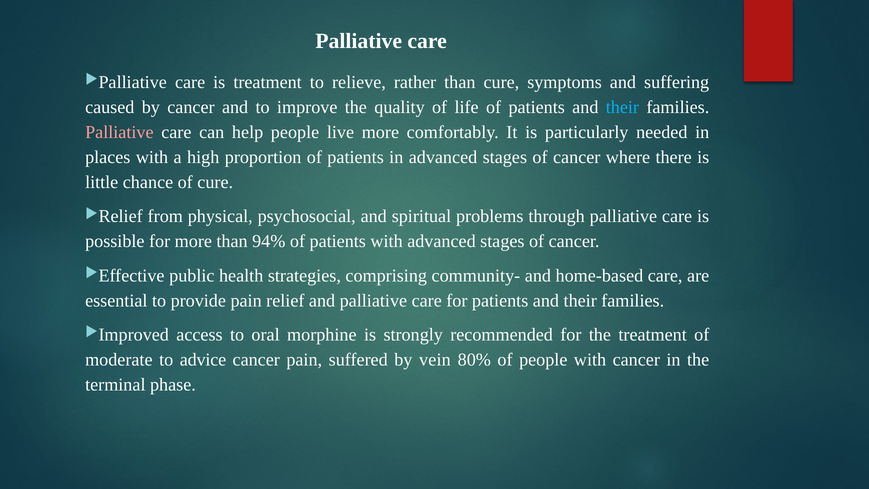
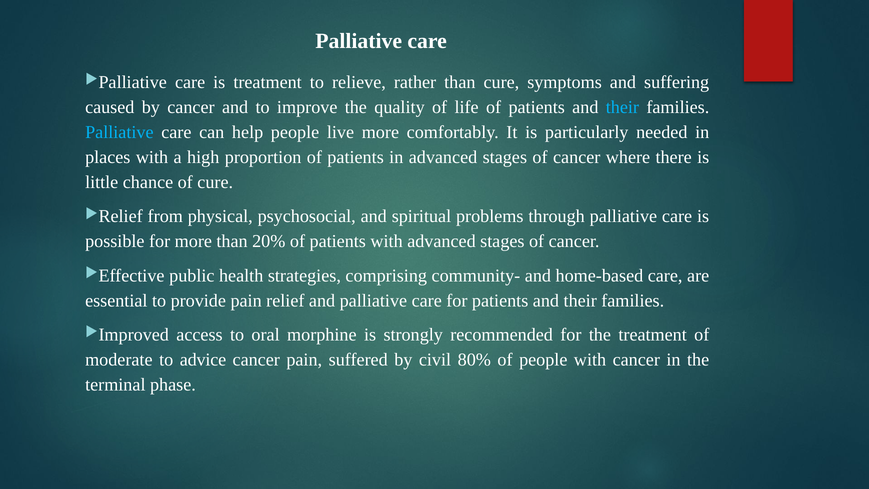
Palliative at (119, 132) colour: pink -> light blue
94%: 94% -> 20%
vein: vein -> civil
